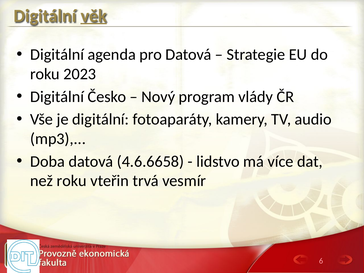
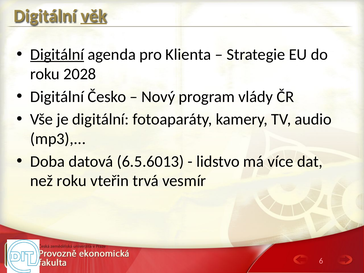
Digitální at (57, 55) underline: none -> present
pro Datová: Datová -> Klienta
2023: 2023 -> 2028
4.6.6658: 4.6.6658 -> 6.5.6013
